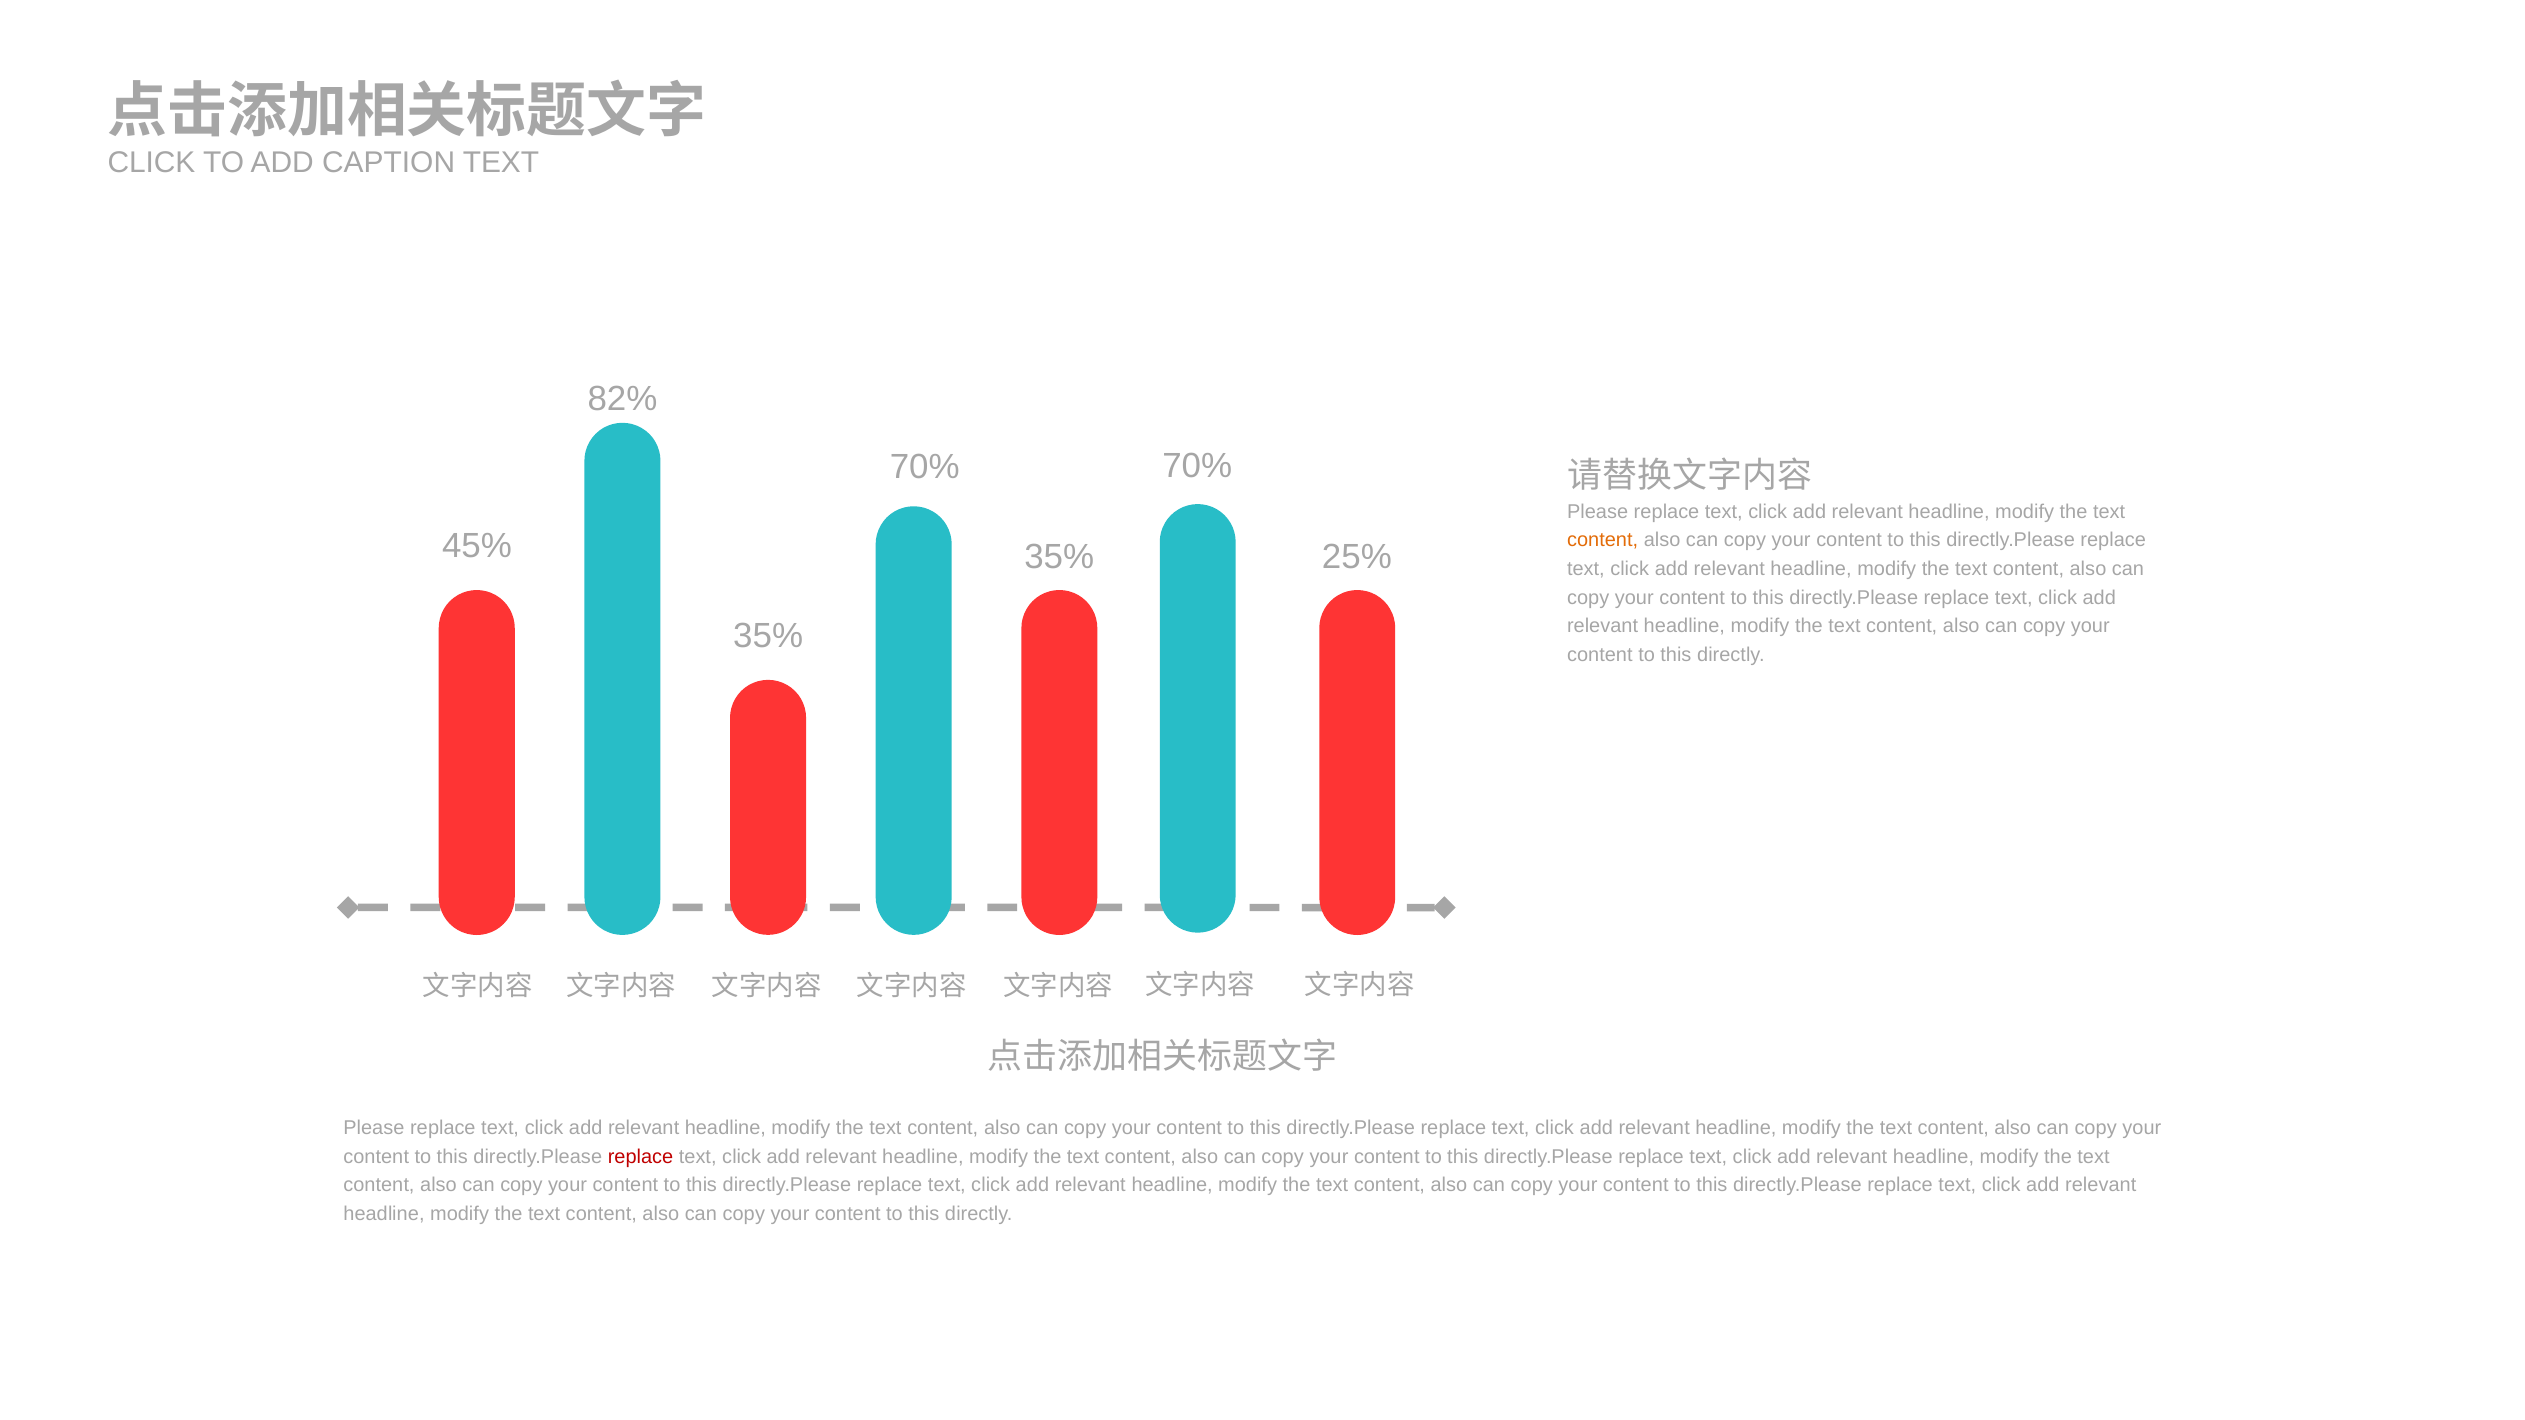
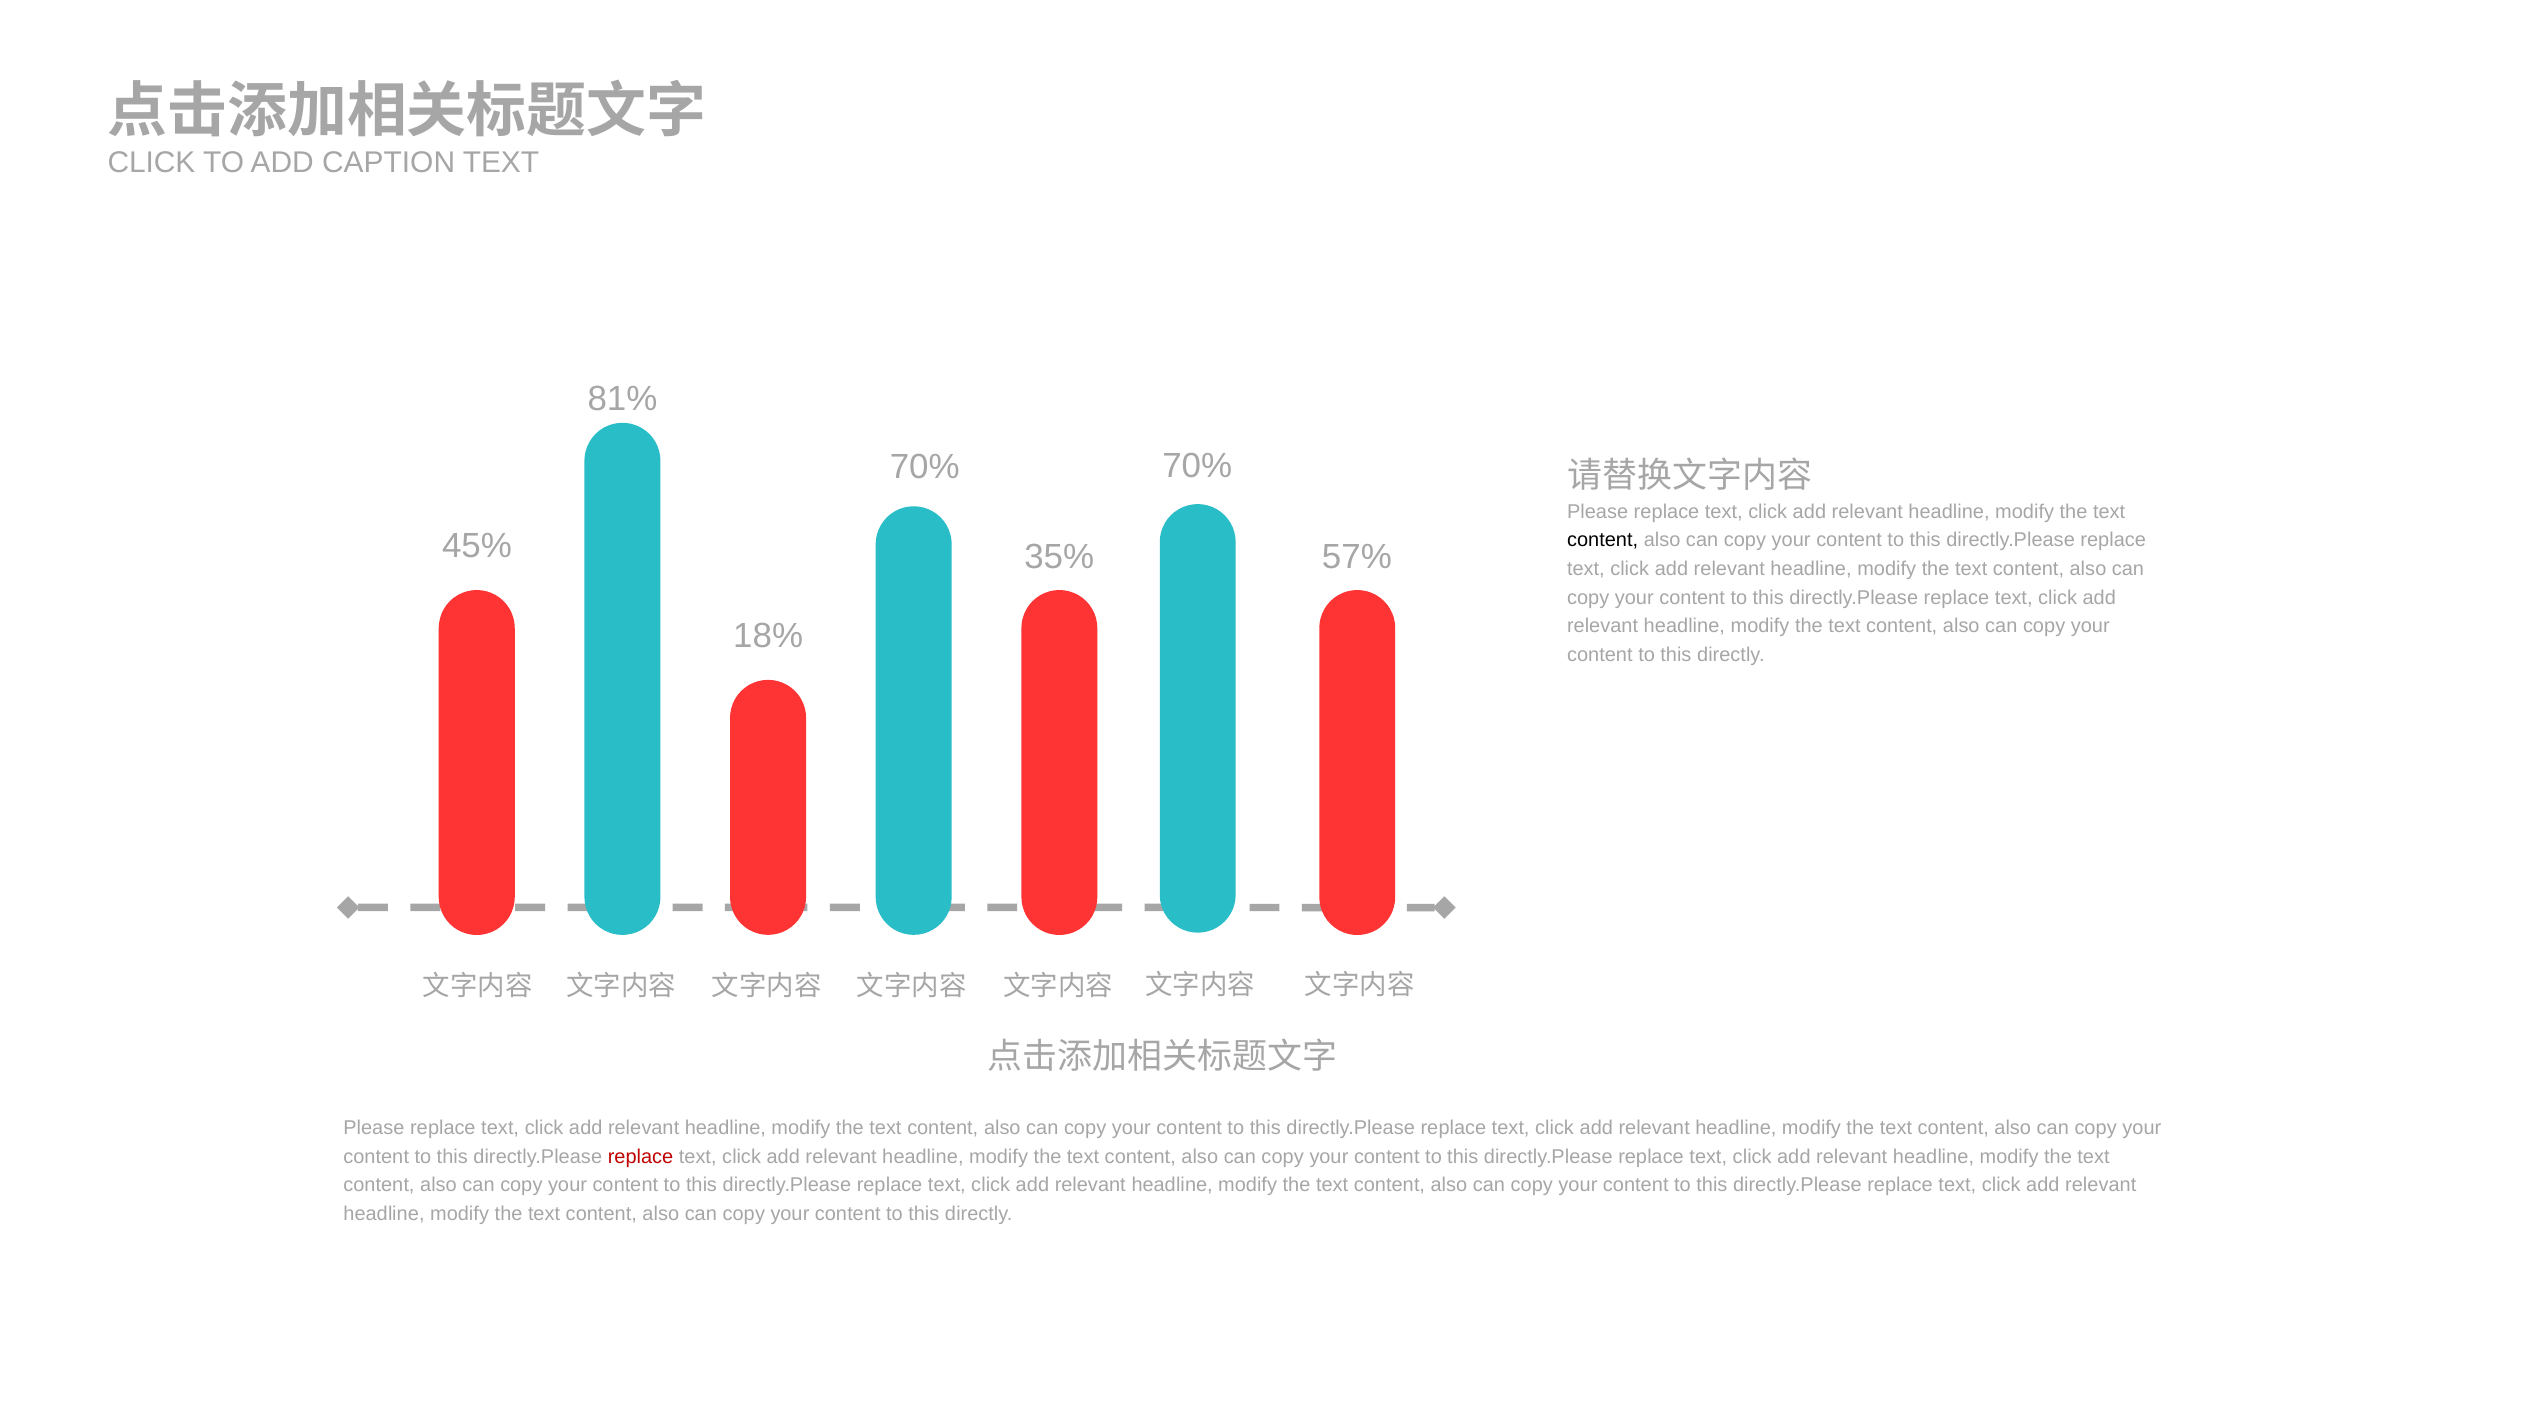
82%: 82% -> 81%
content at (1603, 540) colour: orange -> black
25%: 25% -> 57%
35% at (768, 636): 35% -> 18%
